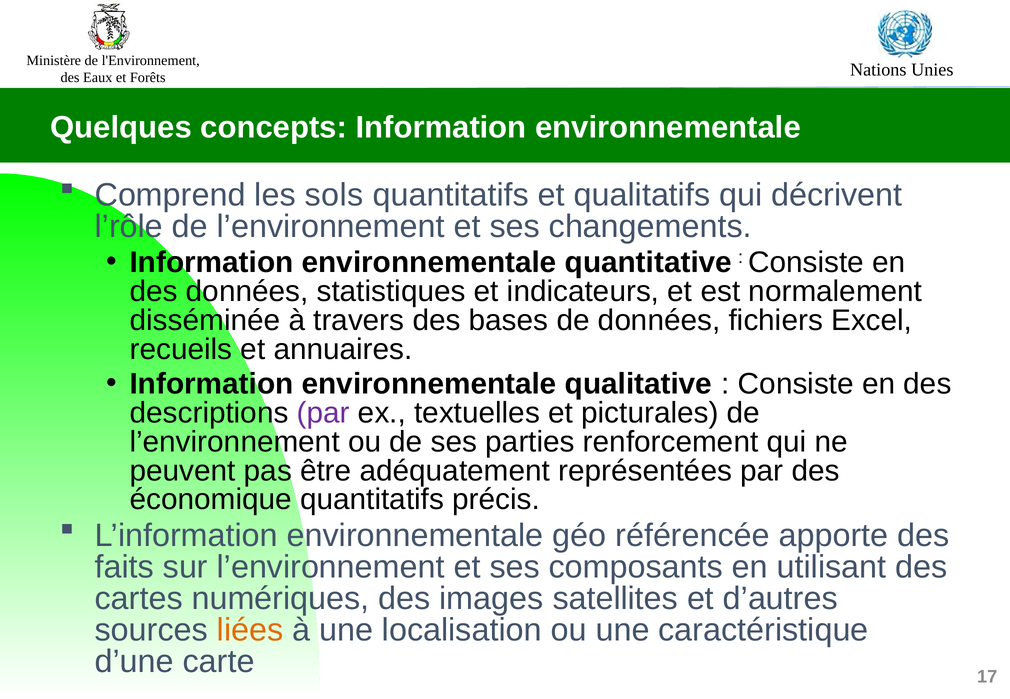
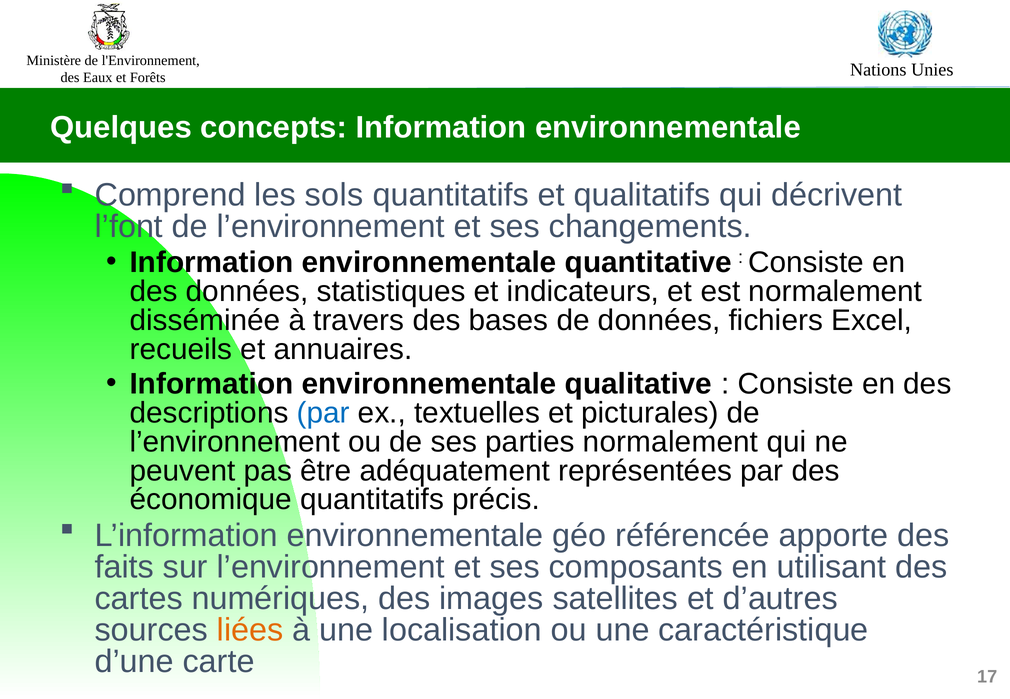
l’rôle: l’rôle -> l’font
par at (323, 413) colour: purple -> blue
parties renforcement: renforcement -> normalement
